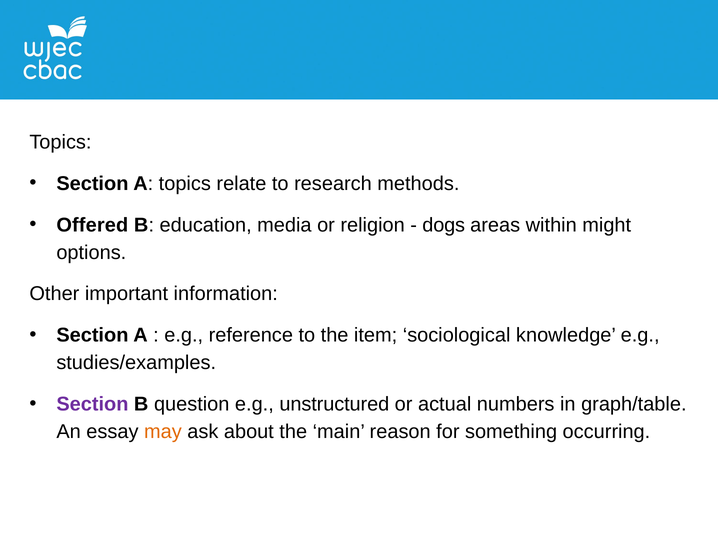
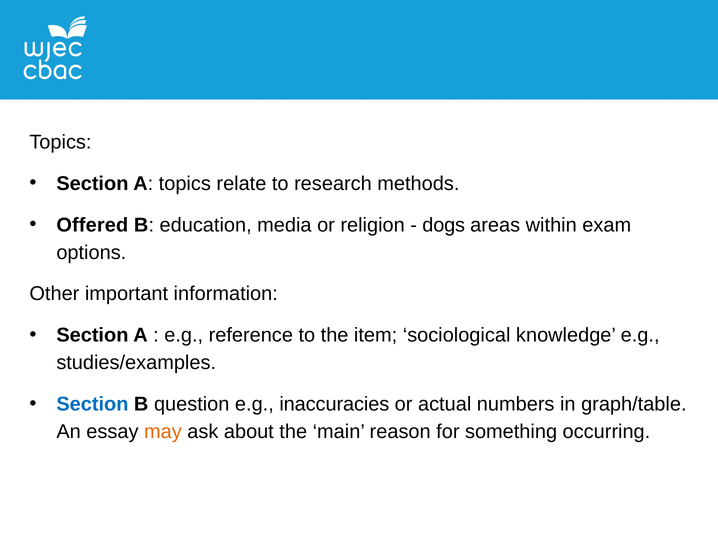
might: might -> exam
Section at (92, 405) colour: purple -> blue
unstructured: unstructured -> inaccuracies
